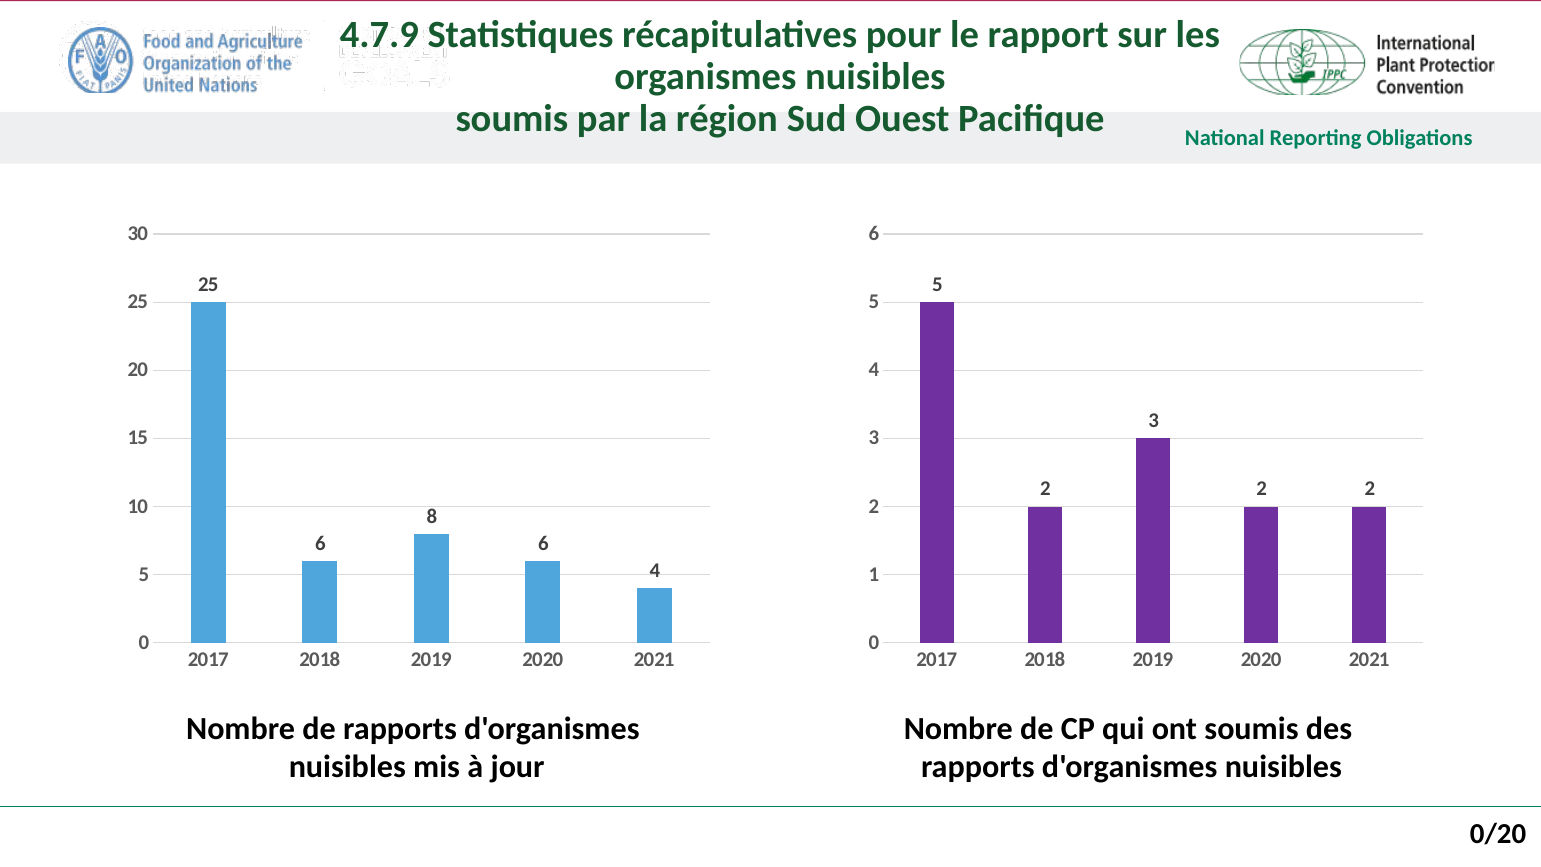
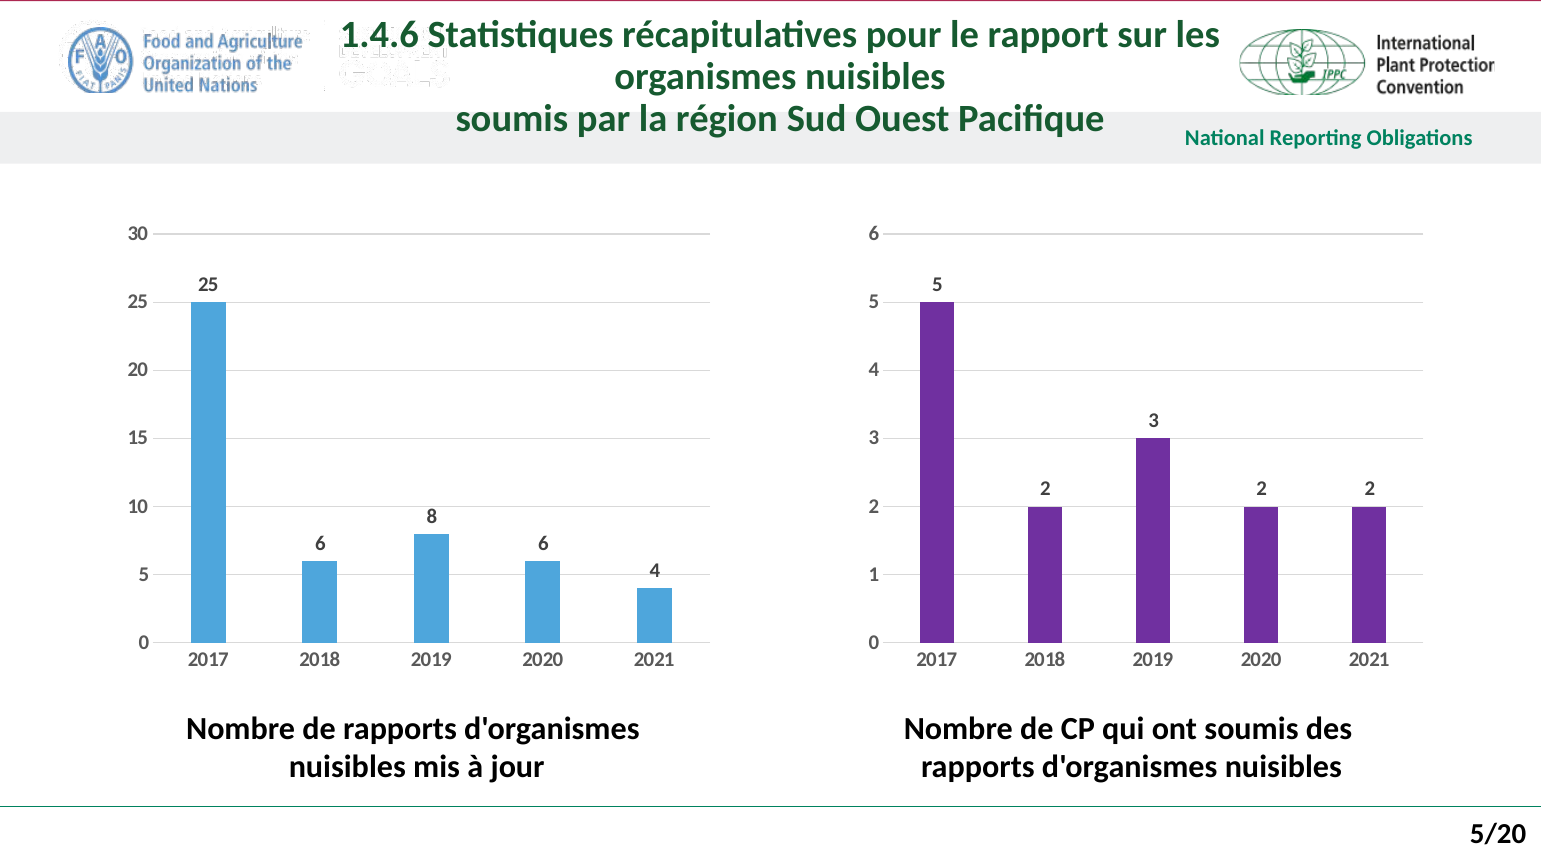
4.7.9: 4.7.9 -> 1.4.6
0/20: 0/20 -> 5/20
